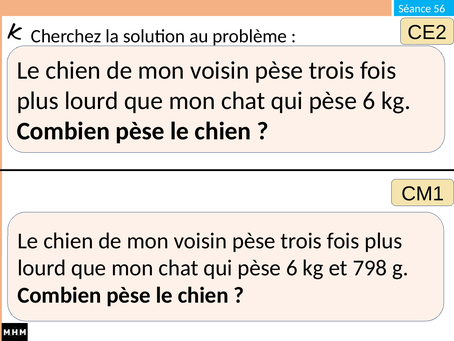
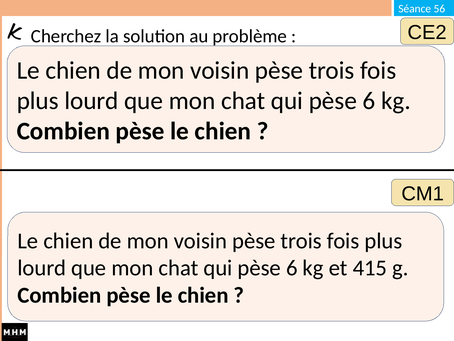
798: 798 -> 415
